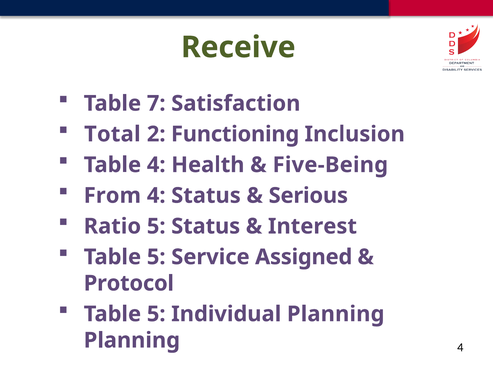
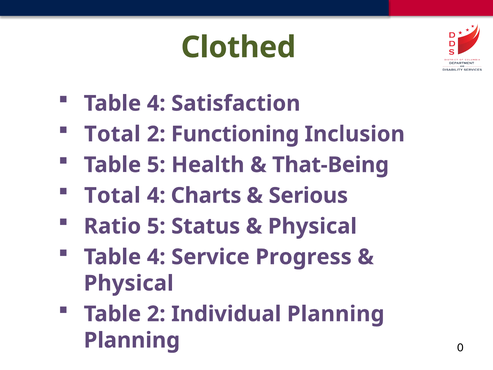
Receive: Receive -> Clothed
7 at (156, 103): 7 -> 4
Table 4: 4 -> 5
Five-Being: Five-Being -> That-Being
From at (112, 195): From -> Total
4 Status: Status -> Charts
Interest at (312, 226): Interest -> Physical
5 at (156, 257): 5 -> 4
Assigned: Assigned -> Progress
Protocol at (129, 283): Protocol -> Physical
5 at (156, 314): 5 -> 2
Planning 4: 4 -> 0
